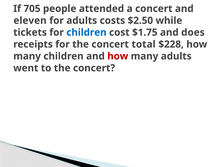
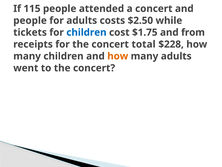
705: 705 -> 115
eleven at (30, 20): eleven -> people
does: does -> from
how at (118, 56) colour: red -> orange
